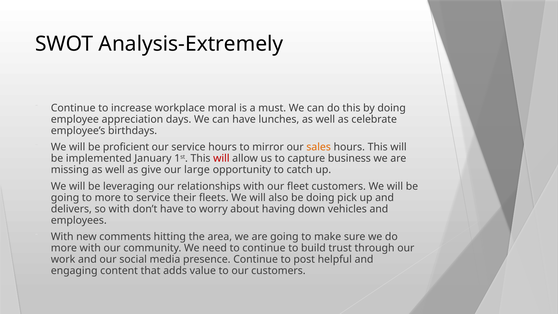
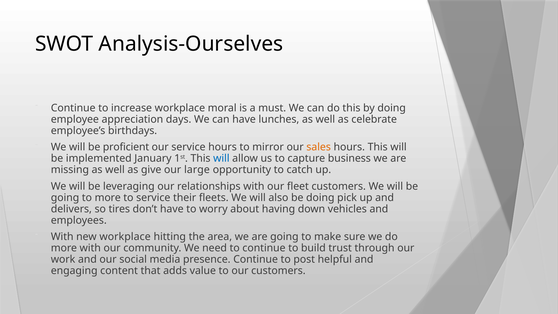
Analysis-Extremely: Analysis-Extremely -> Analysis-Ourselves
will at (221, 158) colour: red -> blue
so with: with -> tires
new comments: comments -> workplace
